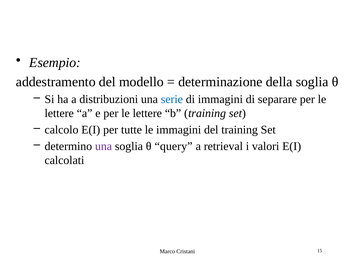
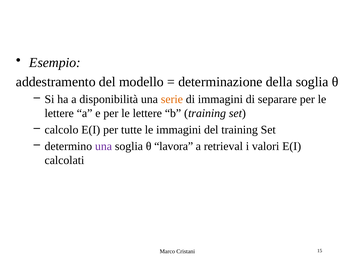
distribuzioni: distribuzioni -> disponibilità
serie colour: blue -> orange
query: query -> lavora
